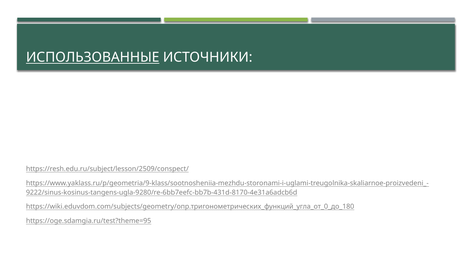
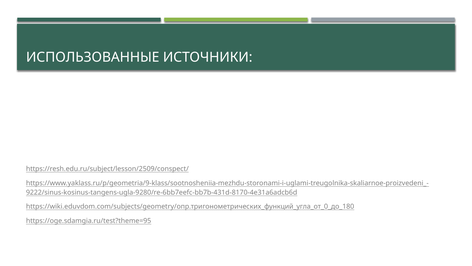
ИСПОЛЬЗОВАННЫЕ underline: present -> none
